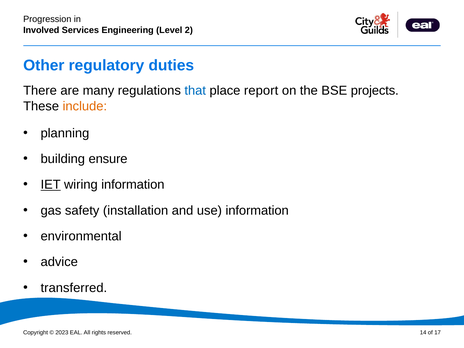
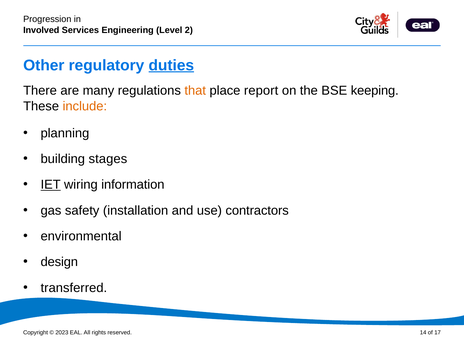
duties underline: none -> present
that colour: blue -> orange
projects: projects -> keeping
ensure: ensure -> stages
use information: information -> contractors
advice: advice -> design
